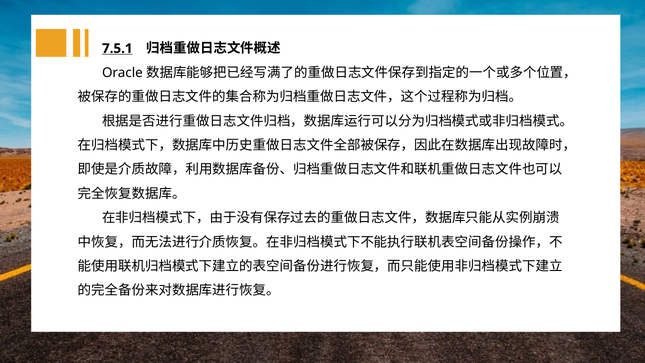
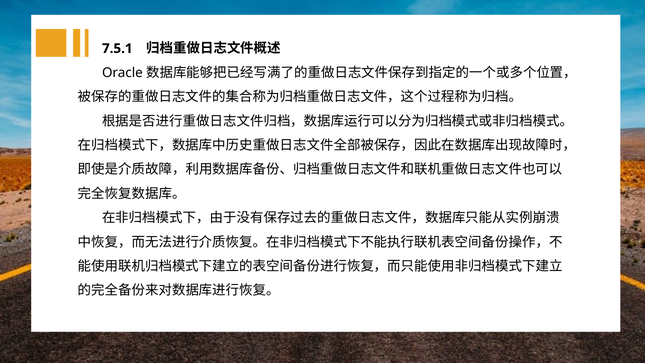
7.5.1 underline: present -> none
